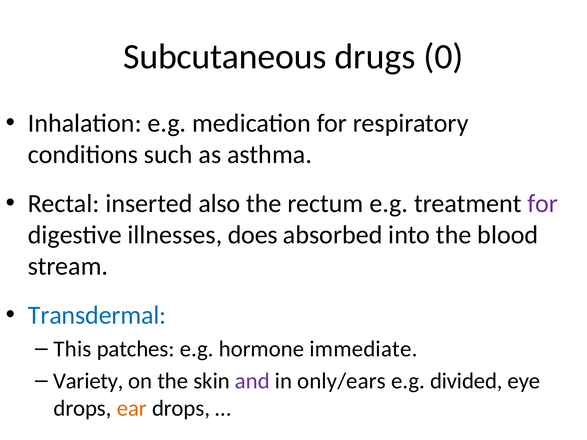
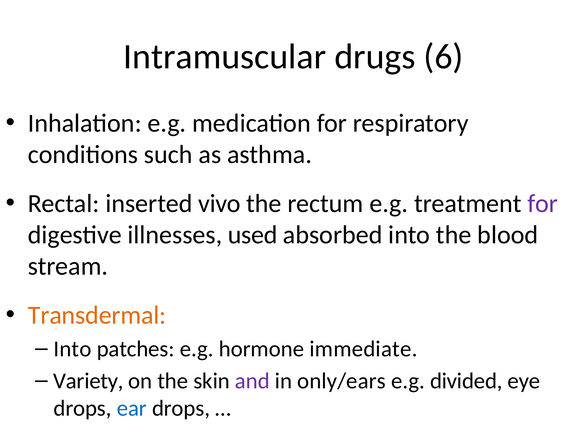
Subcutaneous: Subcutaneous -> Intramuscular
0: 0 -> 6
also: also -> vivo
does: does -> used
Transdermal colour: blue -> orange
This at (72, 349): This -> Into
ear colour: orange -> blue
